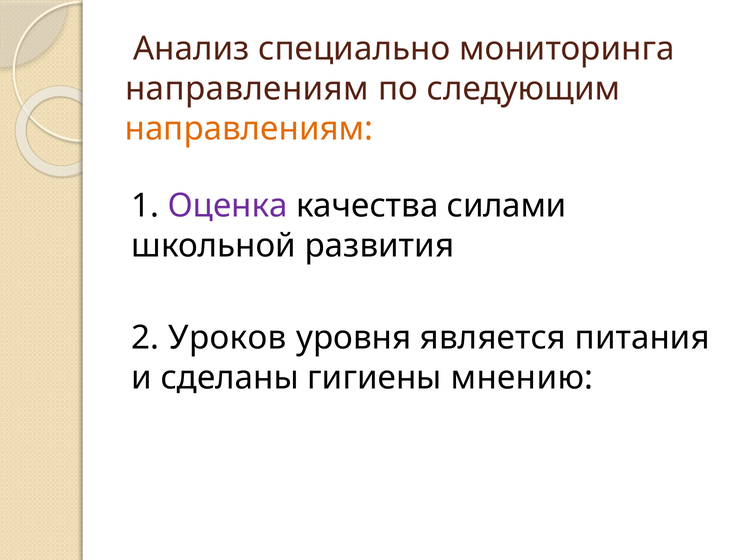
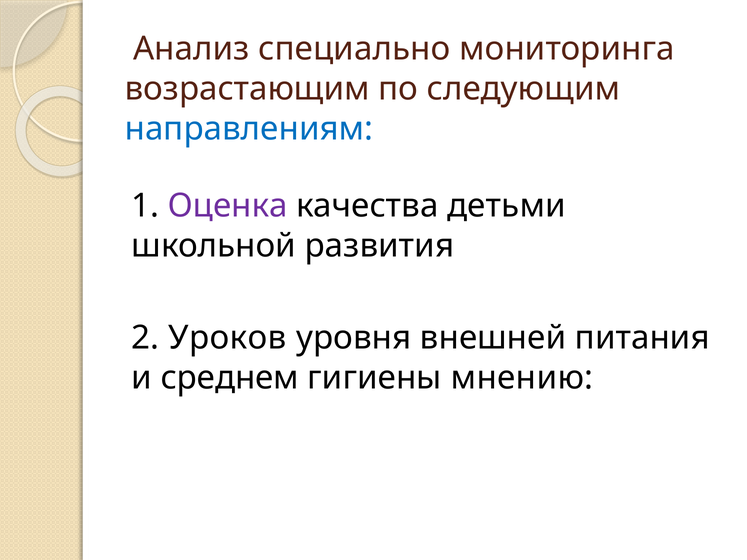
направлениям at (247, 89): направлениям -> возрастающим
направлениям at (249, 129) colour: orange -> blue
силами: силами -> детьми
является: является -> внешней
сделаны: сделаны -> среднем
